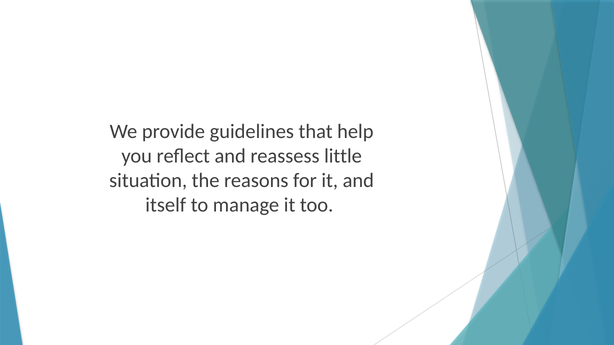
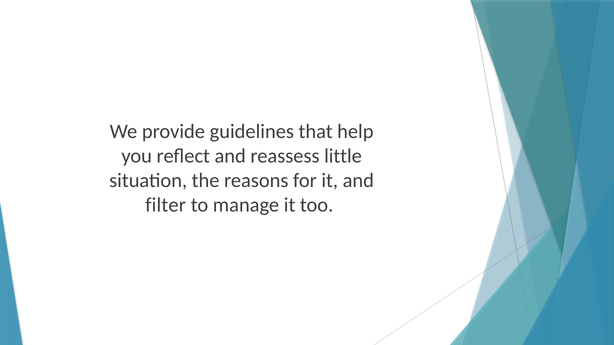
itself: itself -> filter
